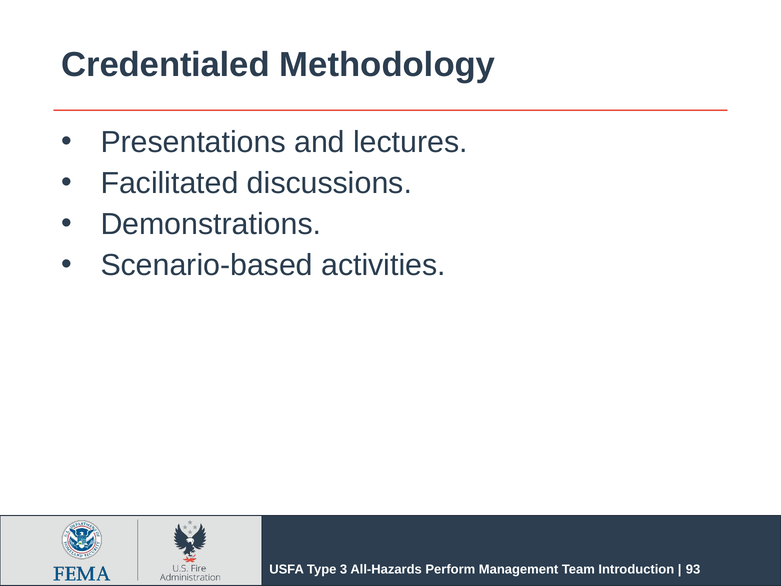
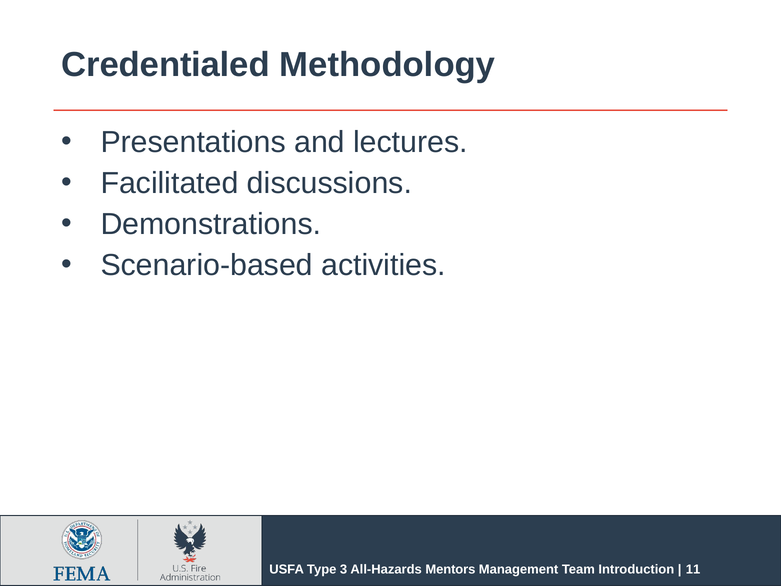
Perform: Perform -> Mentors
93: 93 -> 11
